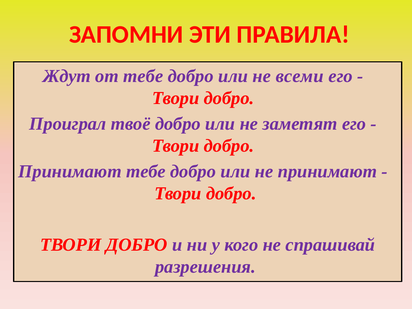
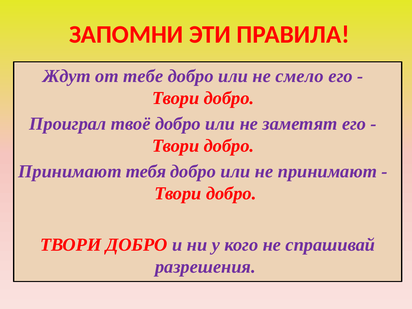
всеми: всеми -> смело
Принимают тебе: тебе -> тебя
